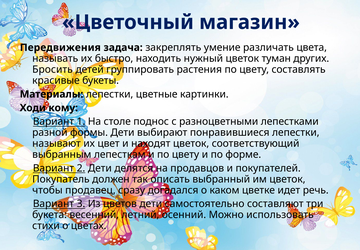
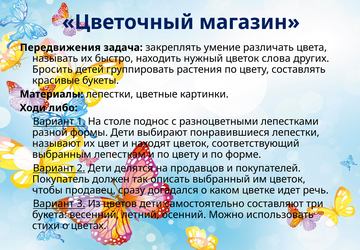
туман: туман -> слова
кому: кому -> либо
